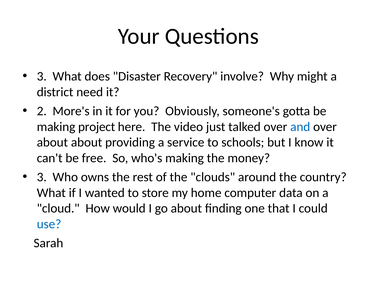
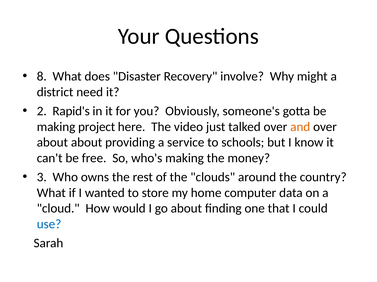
3 at (42, 77): 3 -> 8
More's: More's -> Rapid's
and colour: blue -> orange
